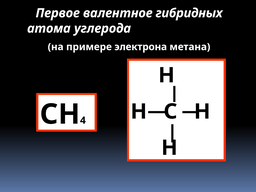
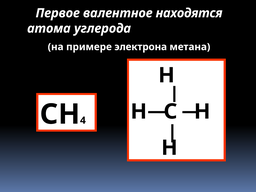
гибридных: гибридных -> находятся
